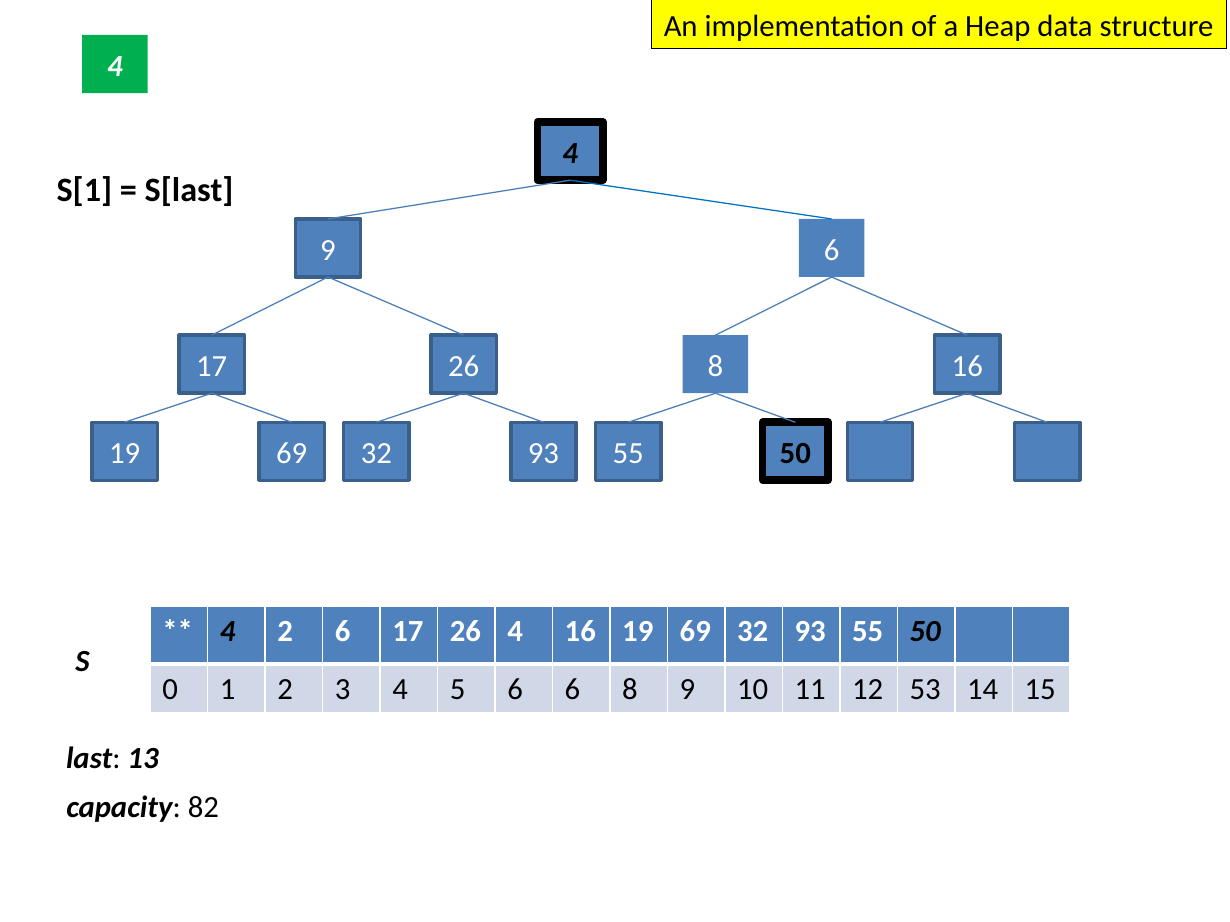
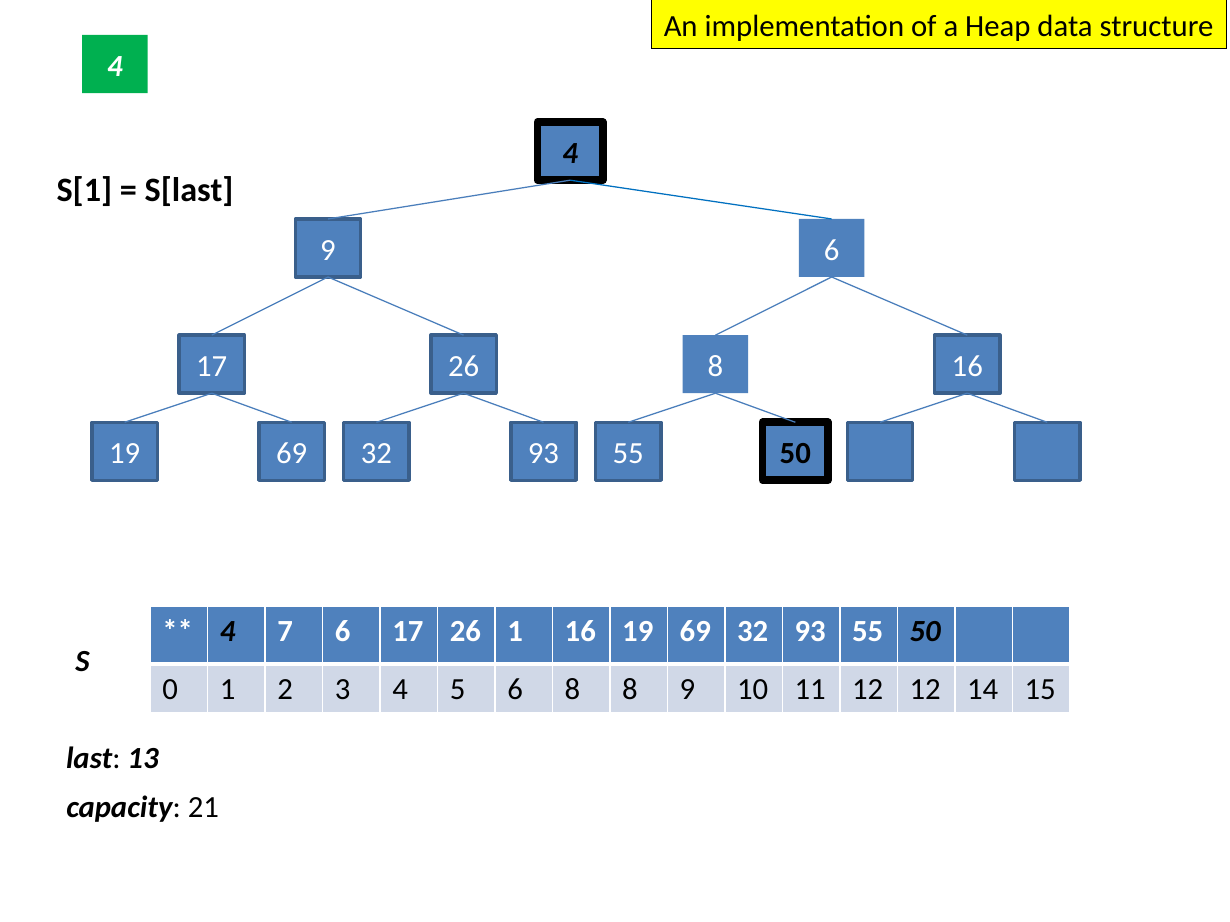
4 2: 2 -> 7
26 4: 4 -> 1
6 6: 6 -> 8
12 53: 53 -> 12
82: 82 -> 21
